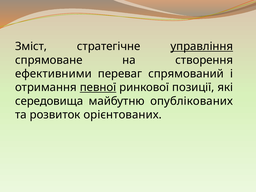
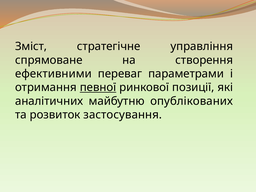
управління underline: present -> none
спрямований: спрямований -> параметрами
середовища: середовища -> аналітичних
орієнтованих: орієнтованих -> застосування
